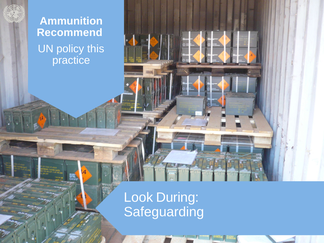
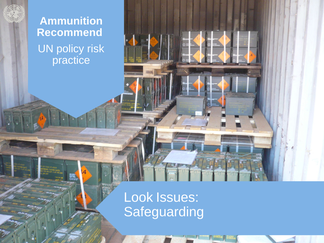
this: this -> risk
During: During -> Issues
